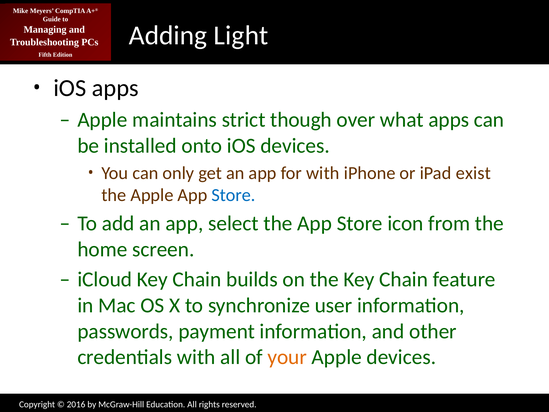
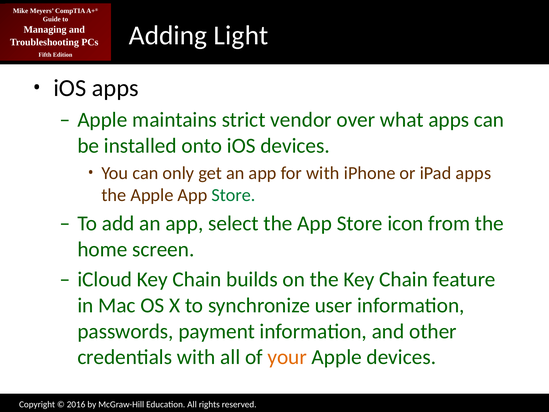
though: though -> vendor
iPad exist: exist -> apps
Store at (234, 195) colour: blue -> green
